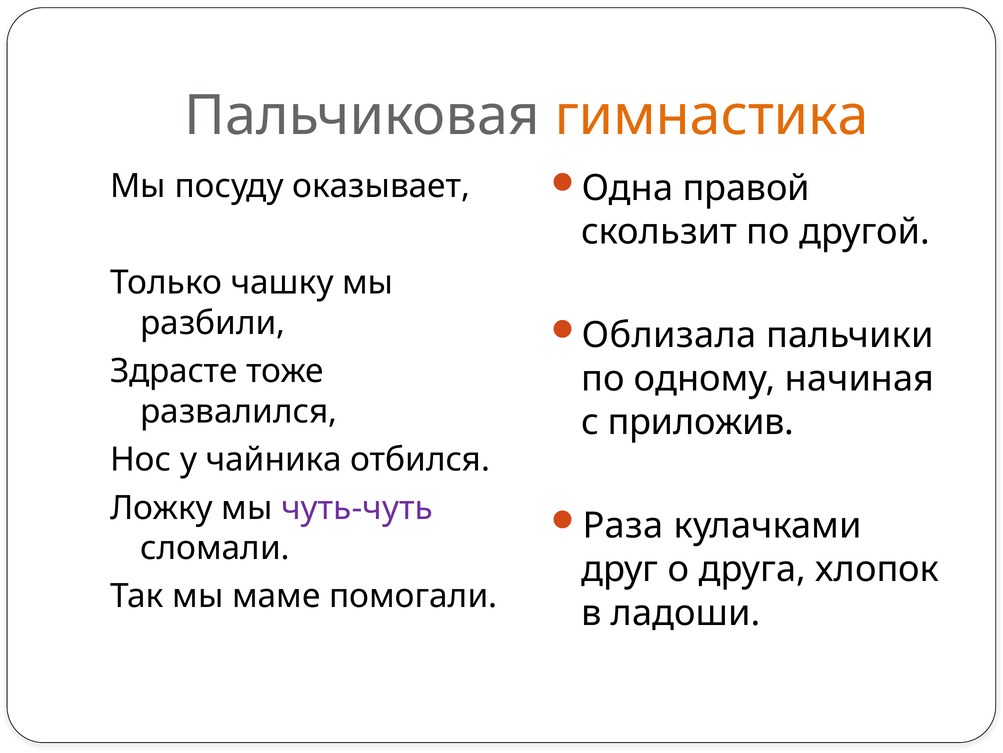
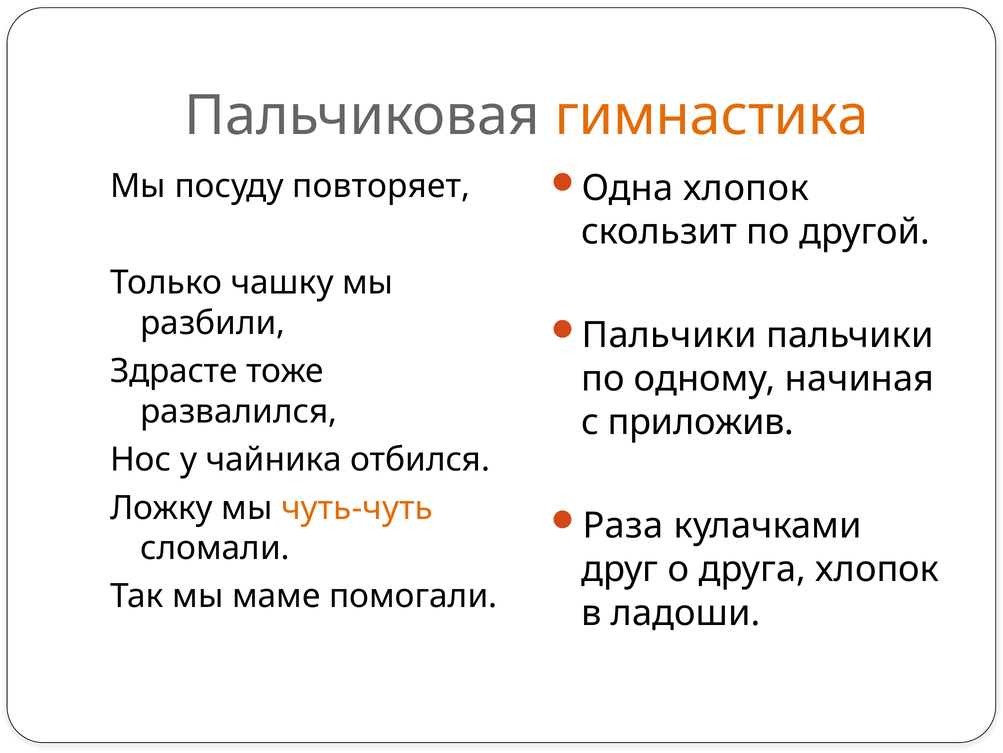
Одна правой: правой -> хлопок
оказывает: оказывает -> повторяет
Облизала at (669, 335): Облизала -> Пальчики
чуть-чуть colour: purple -> orange
